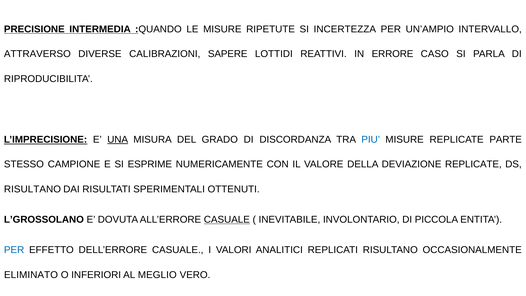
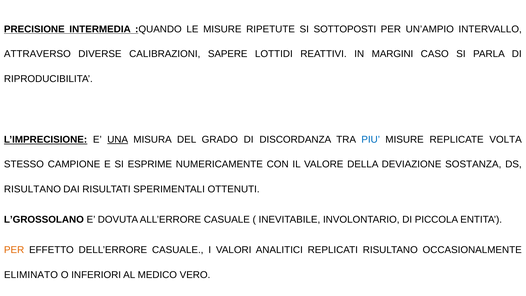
INCERTEZZA: INCERTEZZA -> SOTTOPOSTI
ERRORE: ERRORE -> MARGINI
PARTE: PARTE -> VOLTA
DEVIAZIONE REPLICATE: REPLICATE -> SOSTANZA
CASUALE at (227, 220) underline: present -> none
PER at (14, 250) colour: blue -> orange
MEGLIO: MEGLIO -> MEDICO
